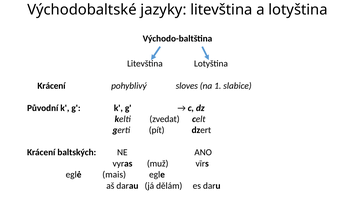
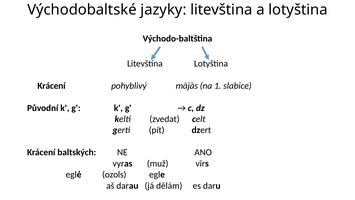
sloves: sloves -> mājās
mais: mais -> ozols
